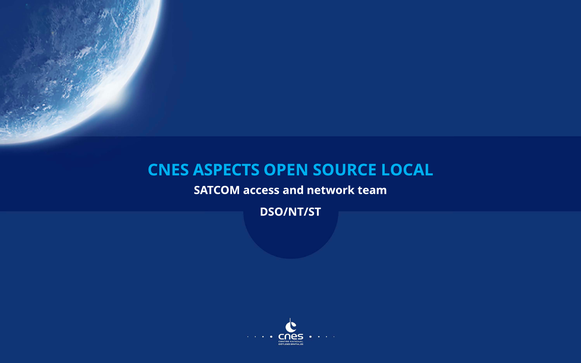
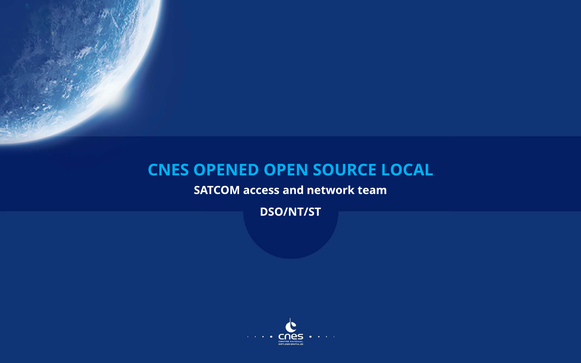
ASPECTS: ASPECTS -> OPENED
